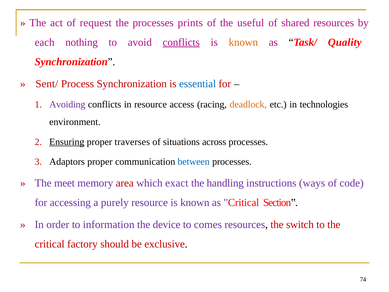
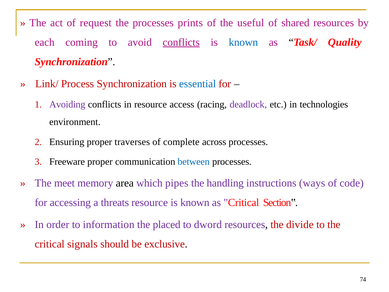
nothing: nothing -> coming
known at (243, 42) colour: orange -> blue
Sent/: Sent/ -> Link/
deadlock colour: orange -> purple
Ensuring underline: present -> none
situations: situations -> complete
Adaptors: Adaptors -> Freeware
area colour: red -> black
exact: exact -> pipes
purely: purely -> threats
device: device -> placed
comes: comes -> dword
switch: switch -> divide
factory: factory -> signals
